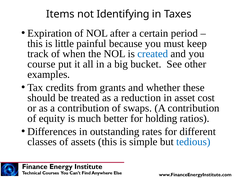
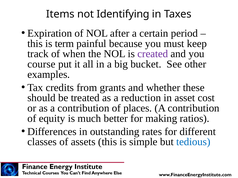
little: little -> term
created colour: blue -> purple
swaps: swaps -> places
holding: holding -> making
